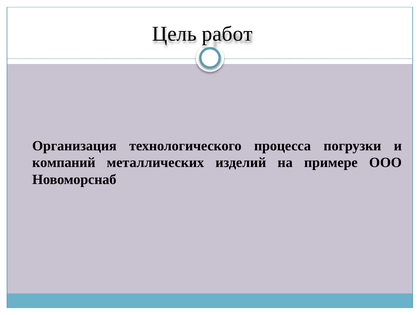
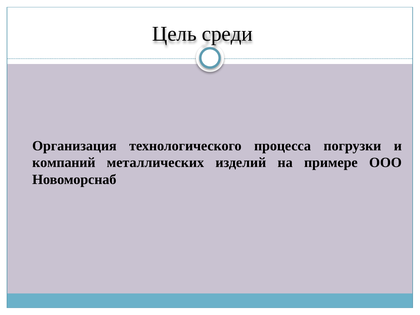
работ: работ -> среди
